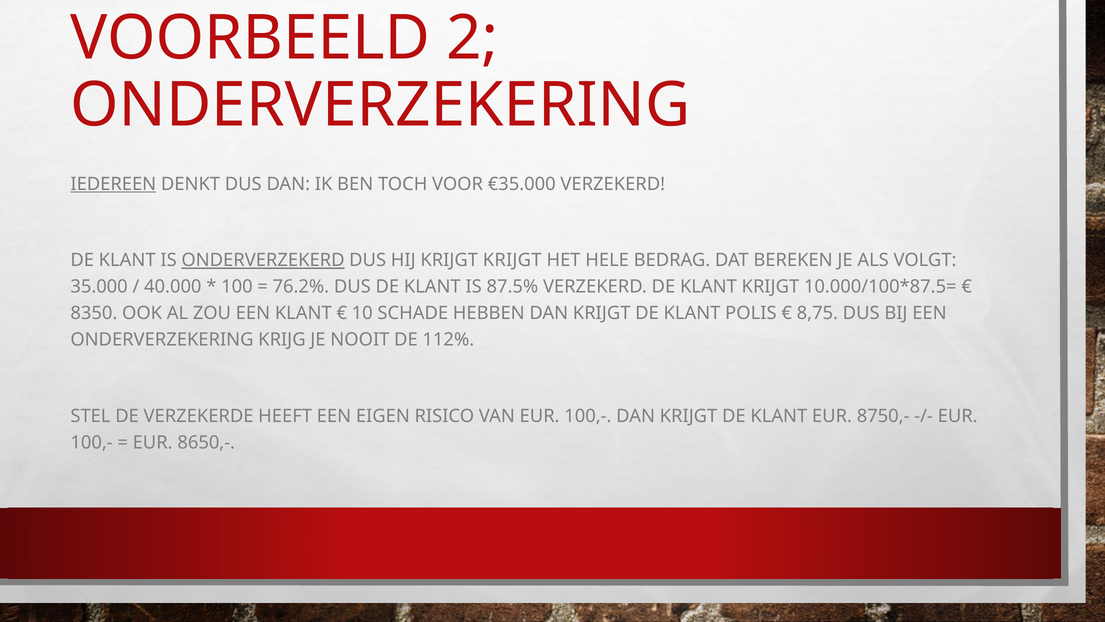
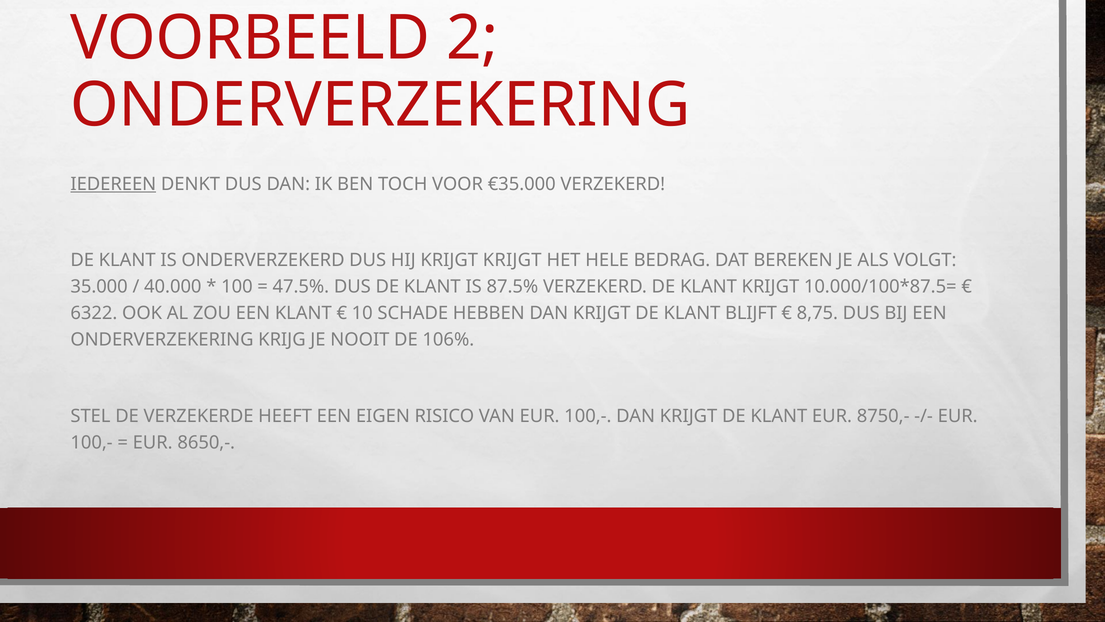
ONDERVERZEKERD underline: present -> none
76.2%: 76.2% -> 47.5%
8350: 8350 -> 6322
POLIS: POLIS -> BLIJFT
112%: 112% -> 106%
